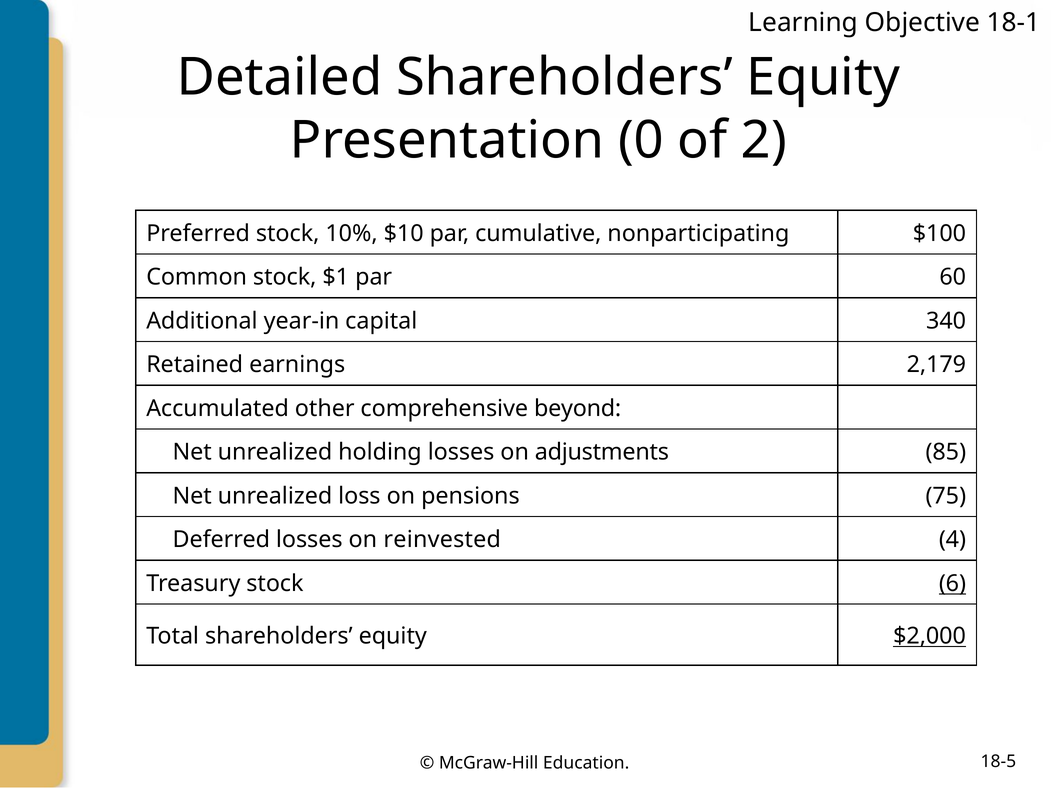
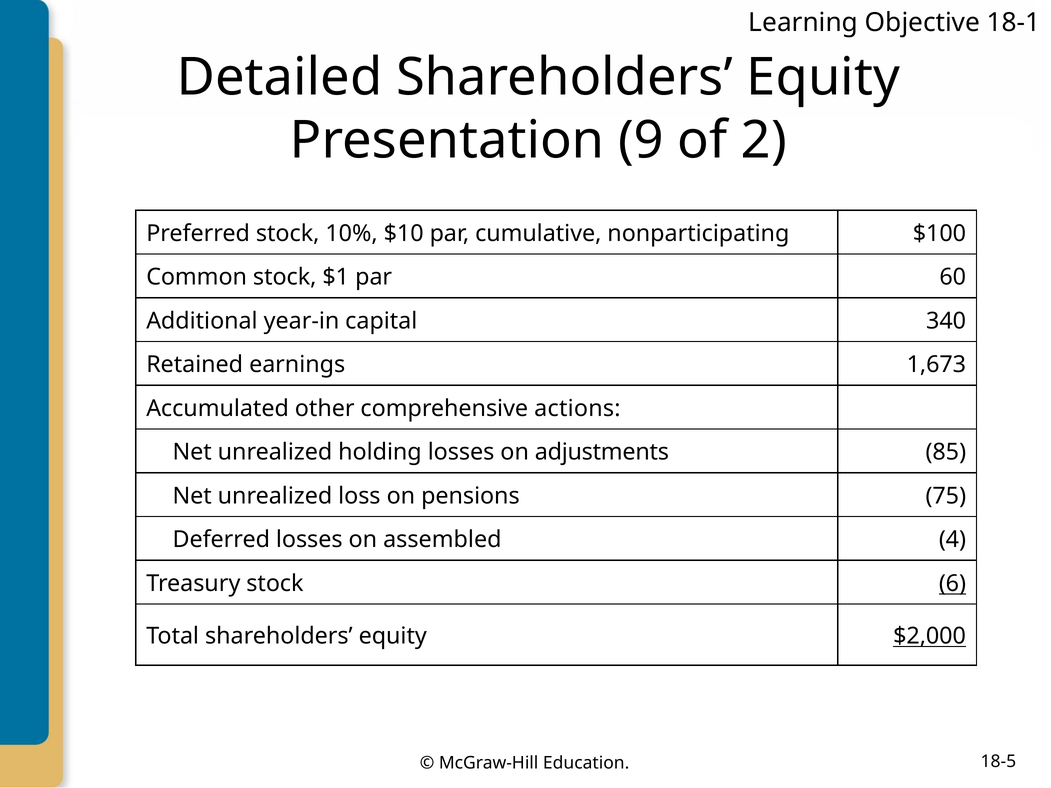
0: 0 -> 9
2,179: 2,179 -> 1,673
beyond: beyond -> actions
reinvested: reinvested -> assembled
